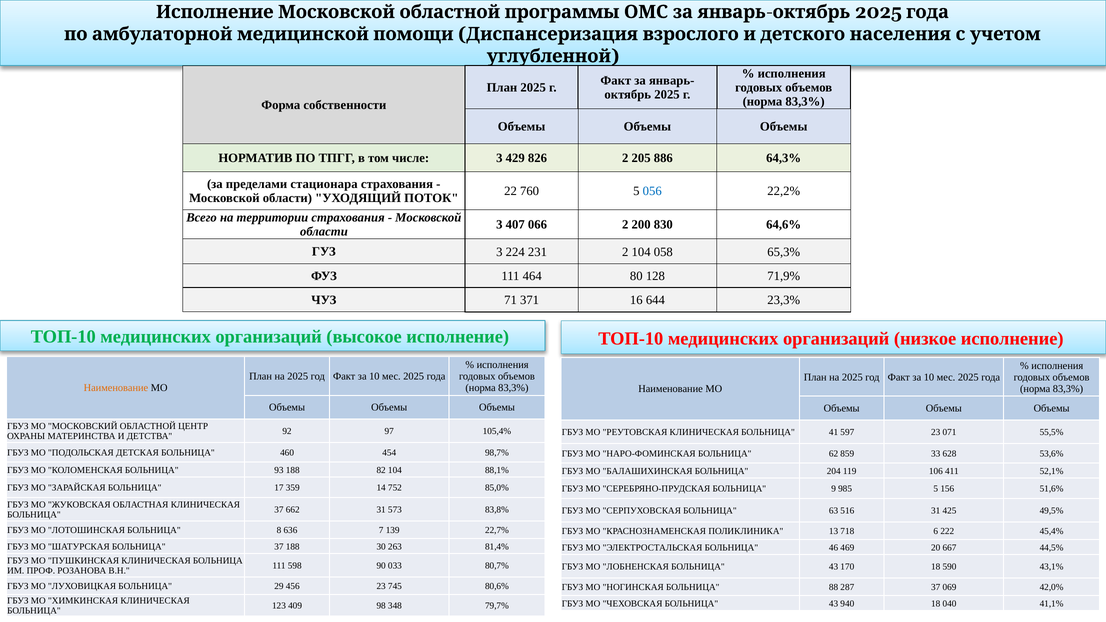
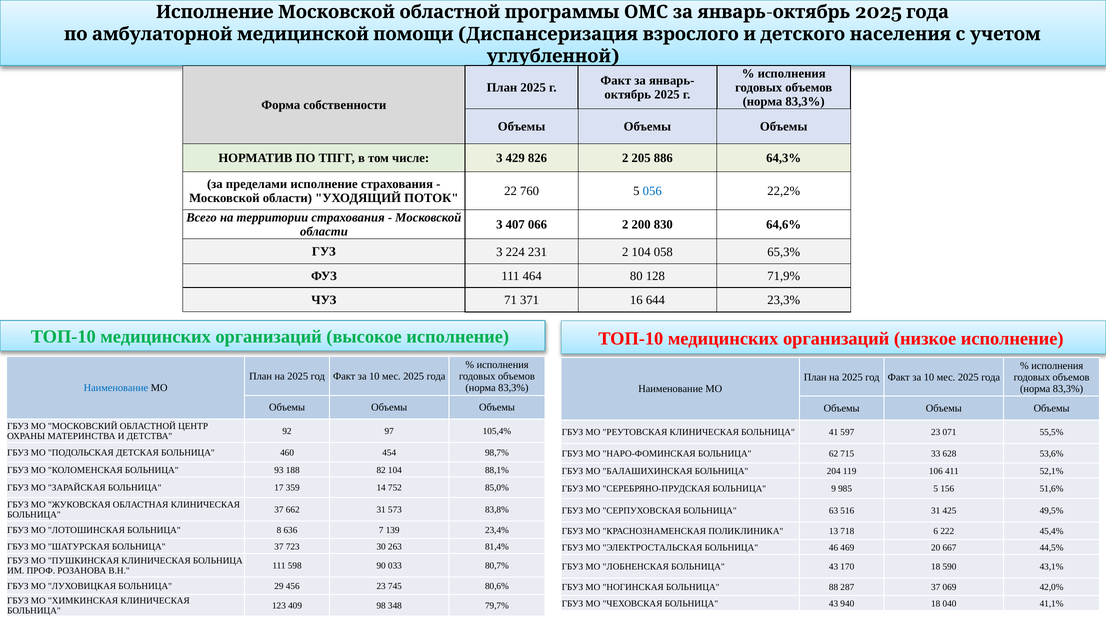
пределами стационара: стационара -> исполнение
Наименование at (116, 388) colour: orange -> blue
859: 859 -> 715
22,7%: 22,7% -> 23,4%
37 188: 188 -> 723
